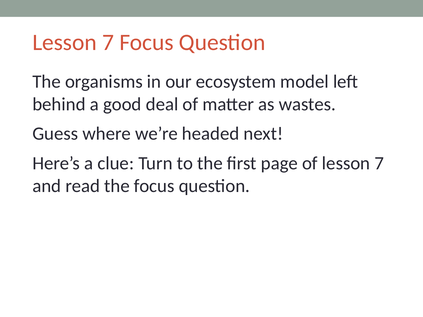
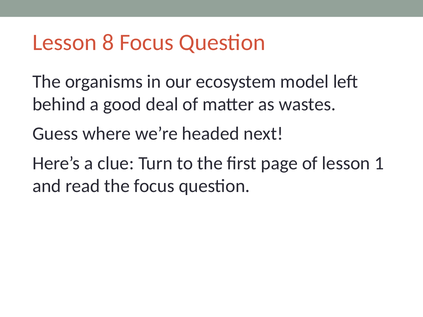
7 at (108, 43): 7 -> 8
of lesson 7: 7 -> 1
